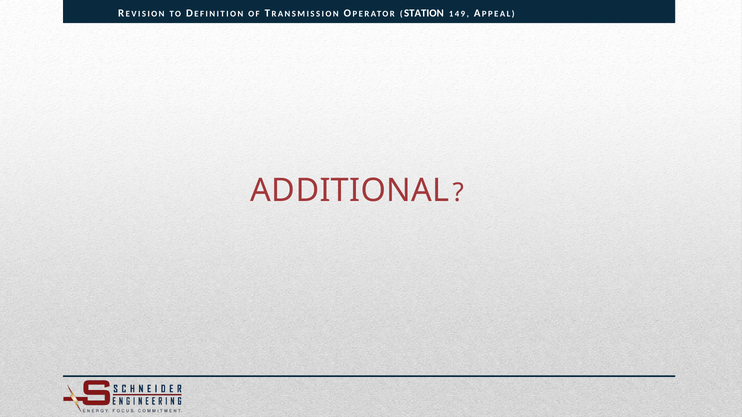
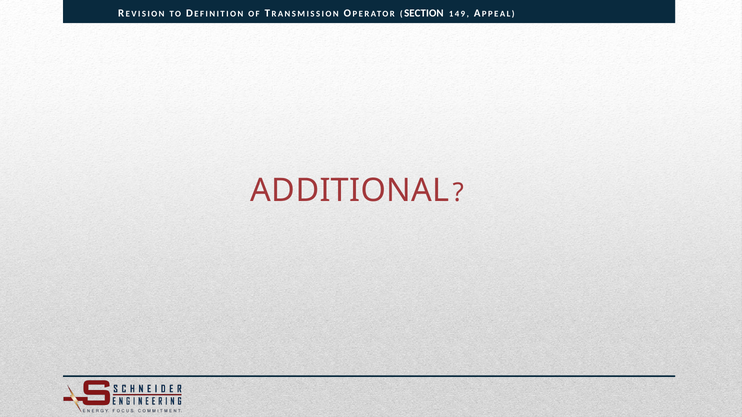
STATION: STATION -> SECTION
